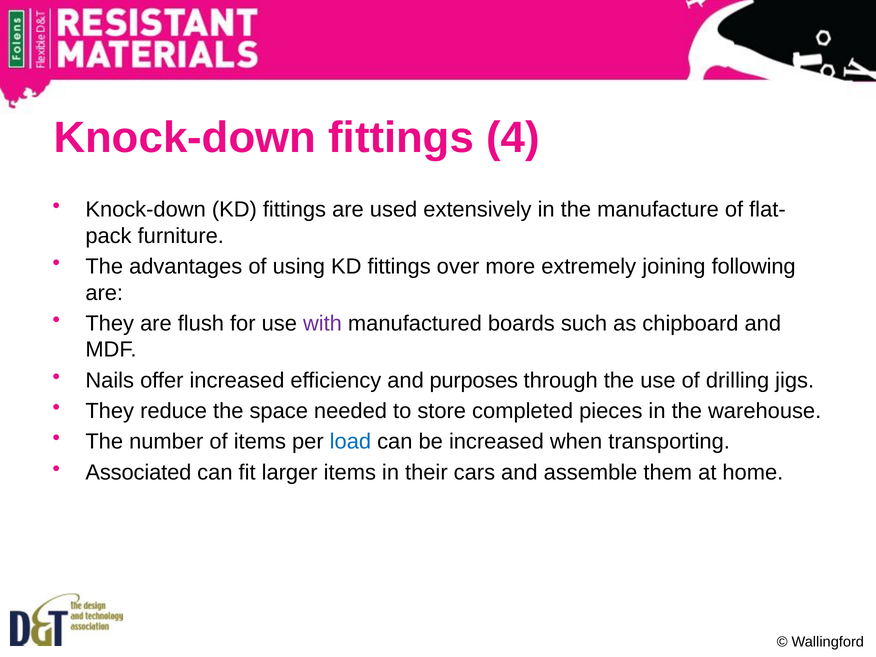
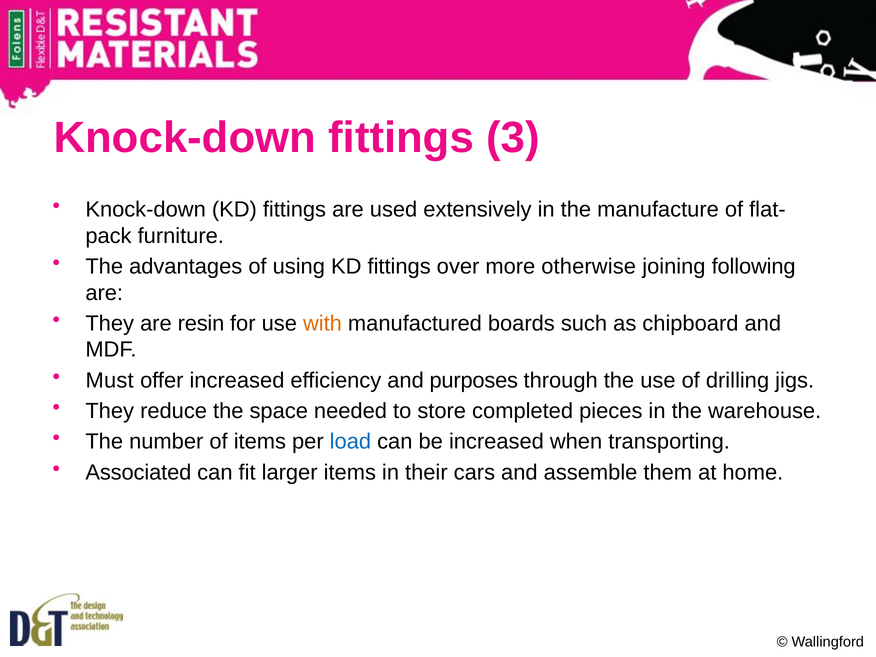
4: 4 -> 3
extremely: extremely -> otherwise
flush: flush -> resin
with colour: purple -> orange
Nails: Nails -> Must
